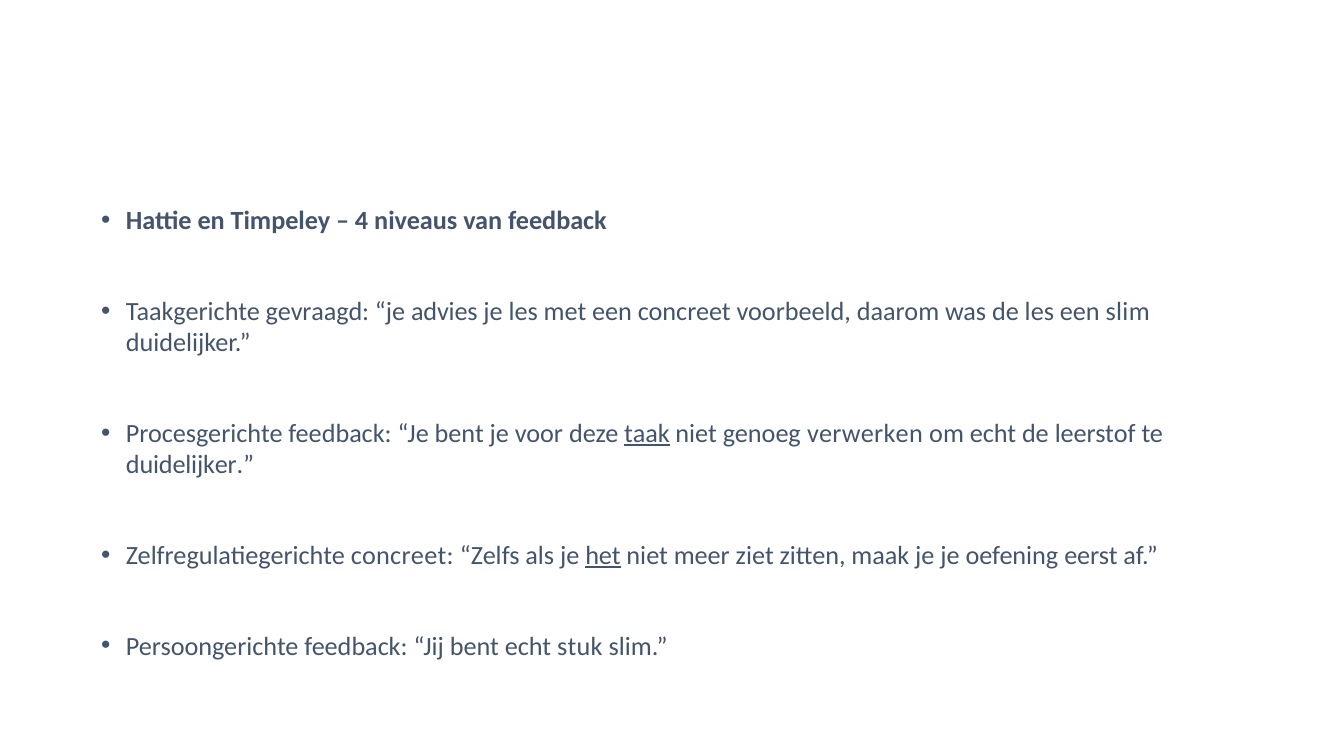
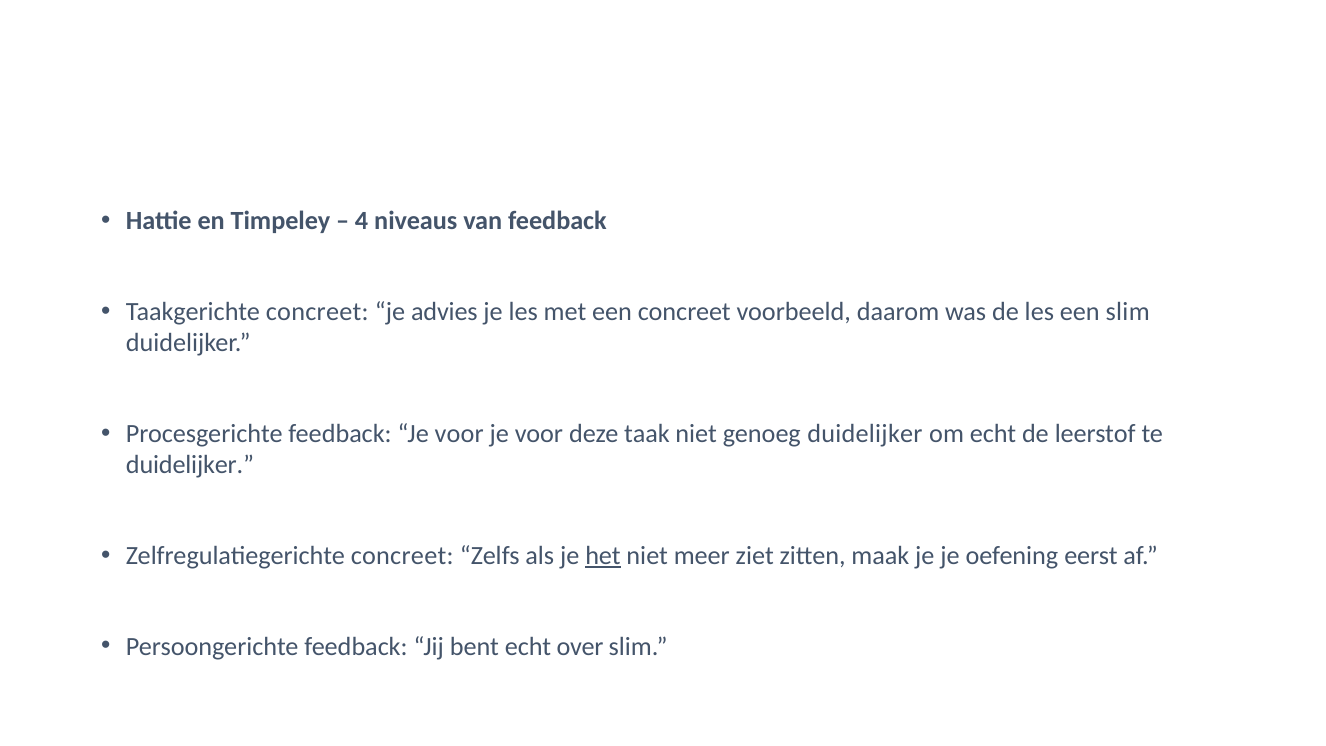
Taakgerichte gevraagd: gevraagd -> concreet
feedback Je bent: bent -> voor
taak underline: present -> none
genoeg verwerken: verwerken -> duidelijker
stuk: stuk -> over
